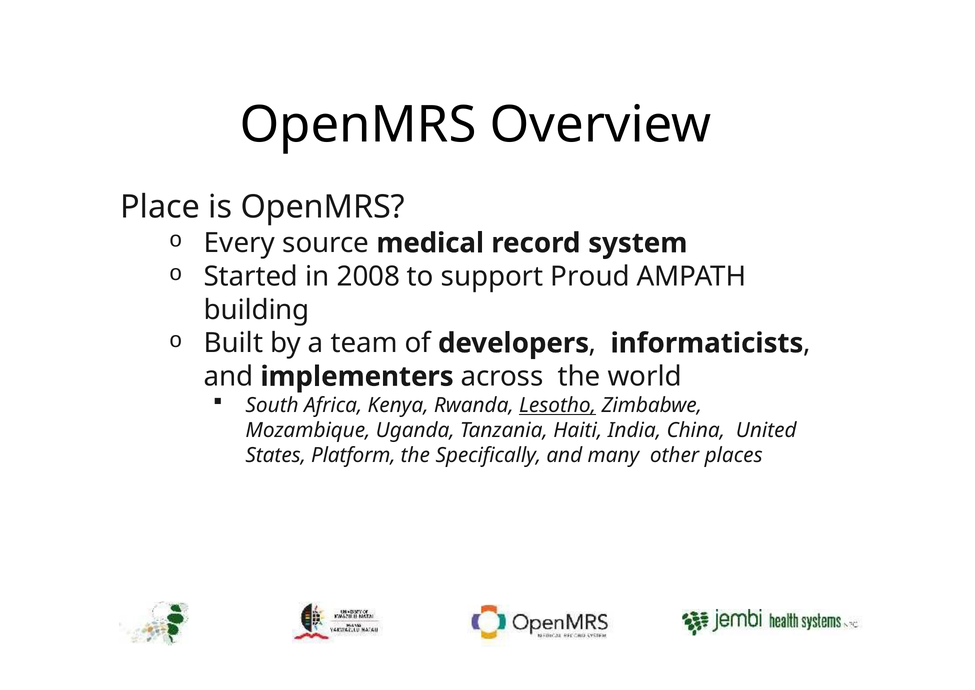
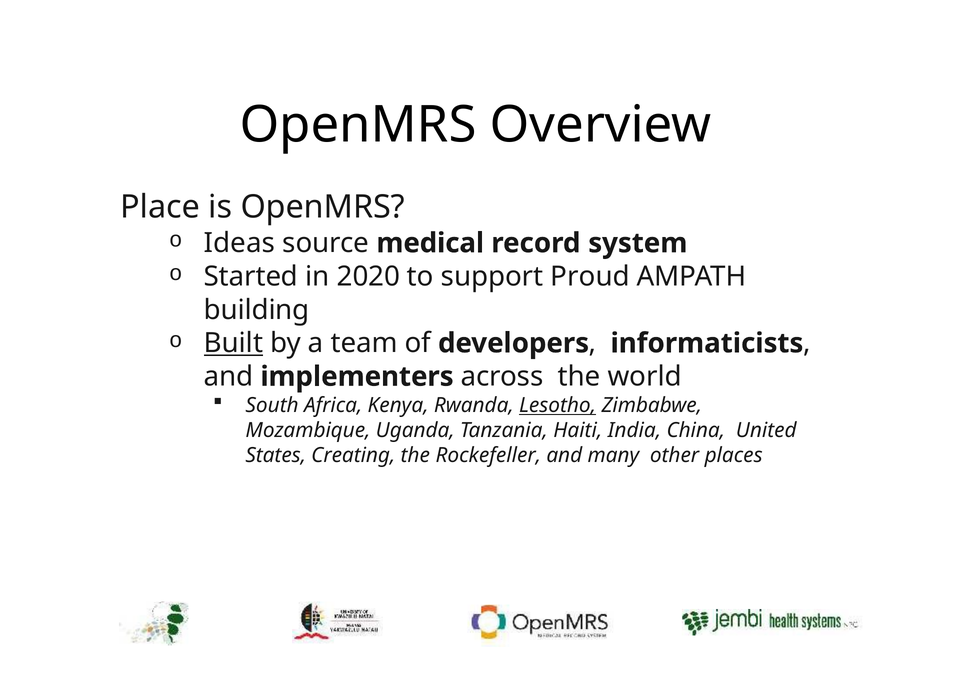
Every: Every -> Ideas
2008: 2008 -> 2020
Built underline: none -> present
Platform: Platform -> Creating
Specifically: Specifically -> Rockefeller
